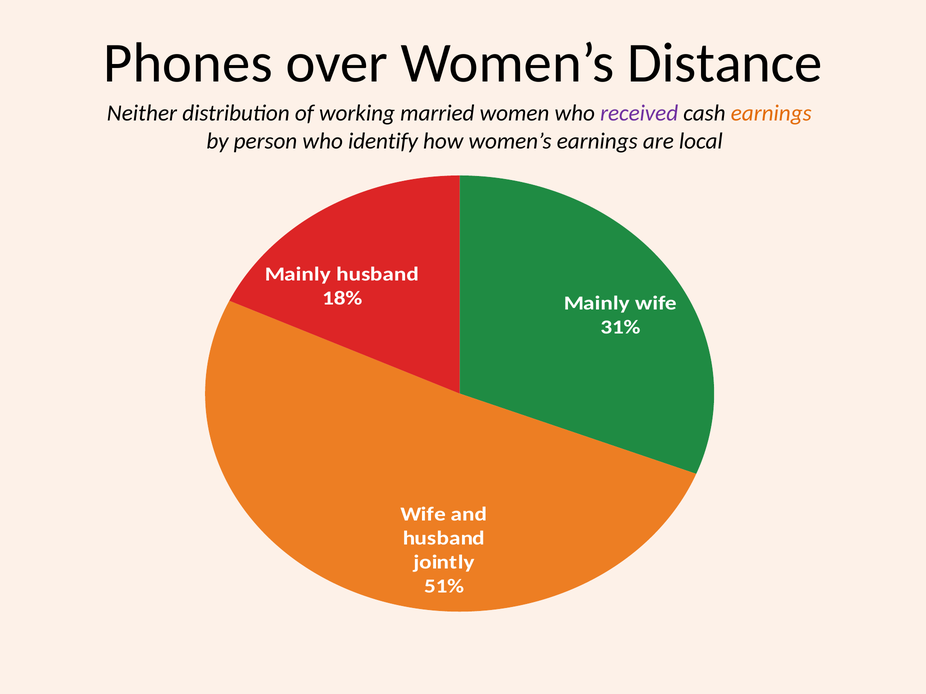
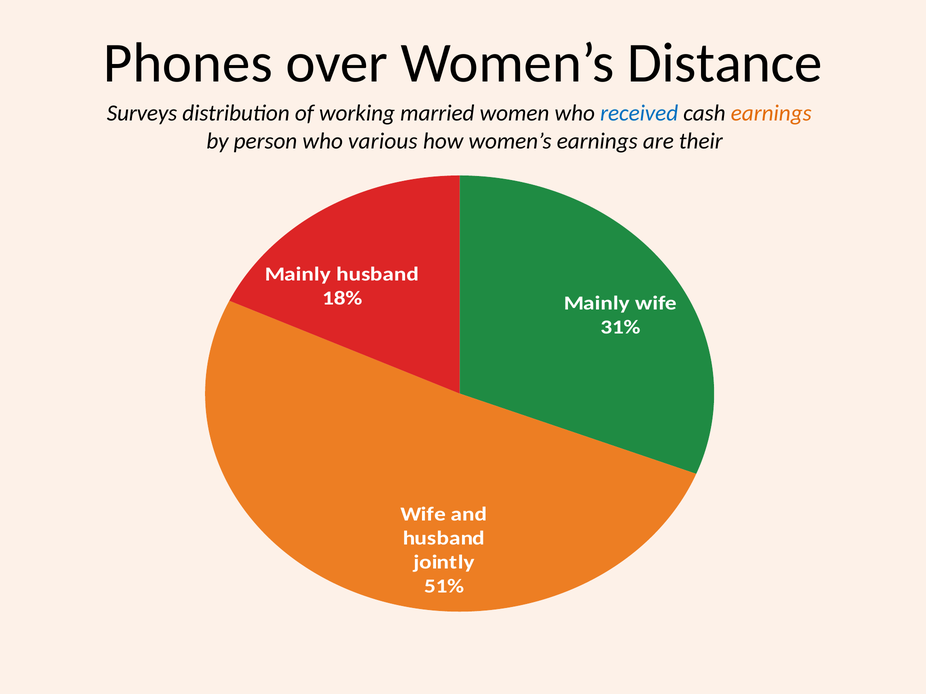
Neither: Neither -> Surveys
received colour: purple -> blue
identify: identify -> various
local: local -> their
